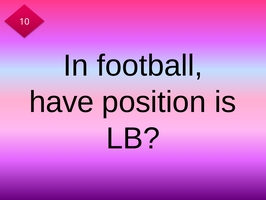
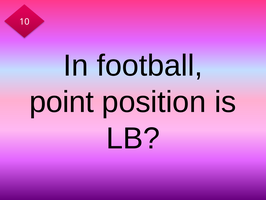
have: have -> point
